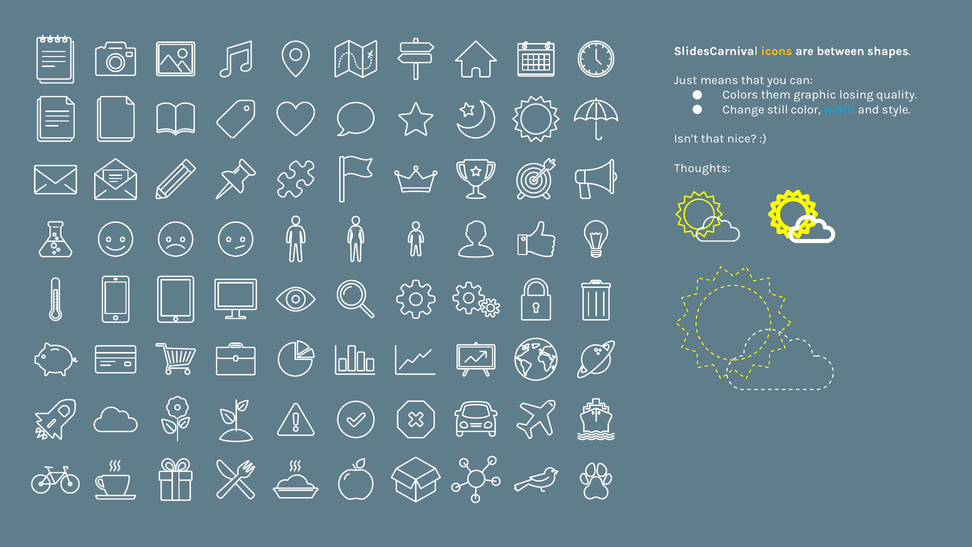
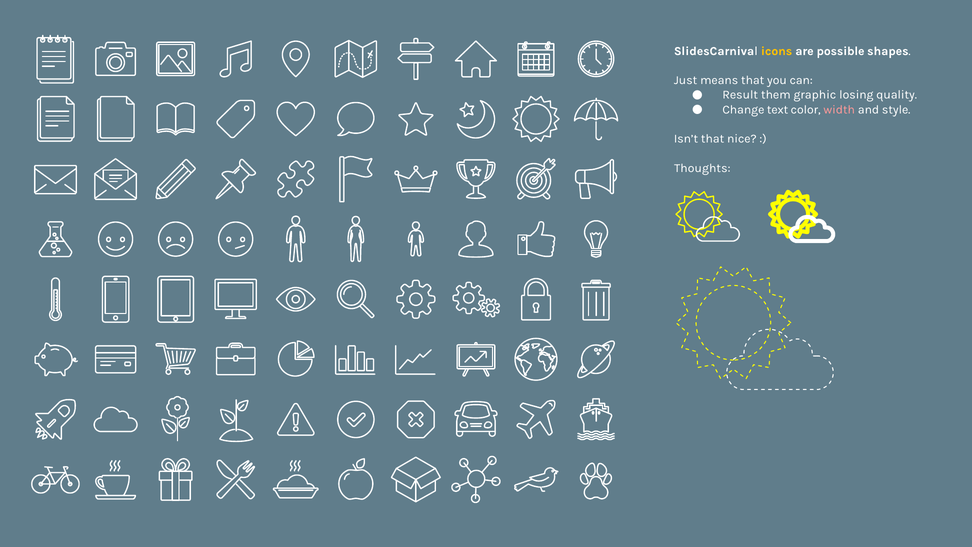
between: between -> possible
Colors: Colors -> Result
still: still -> text
width colour: light blue -> pink
